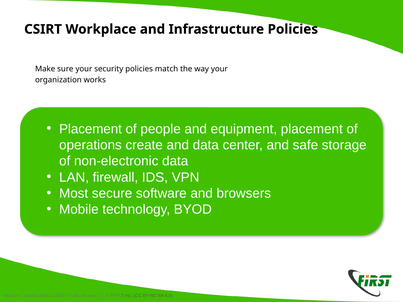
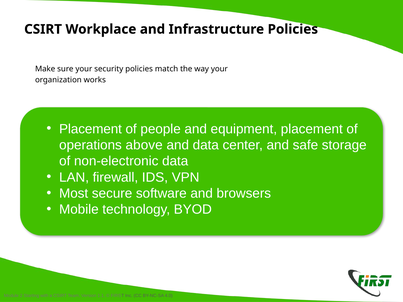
create: create -> above
